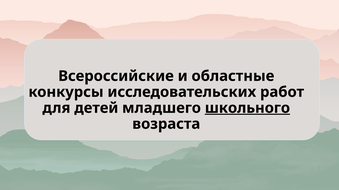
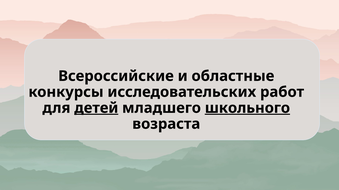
детей underline: none -> present
